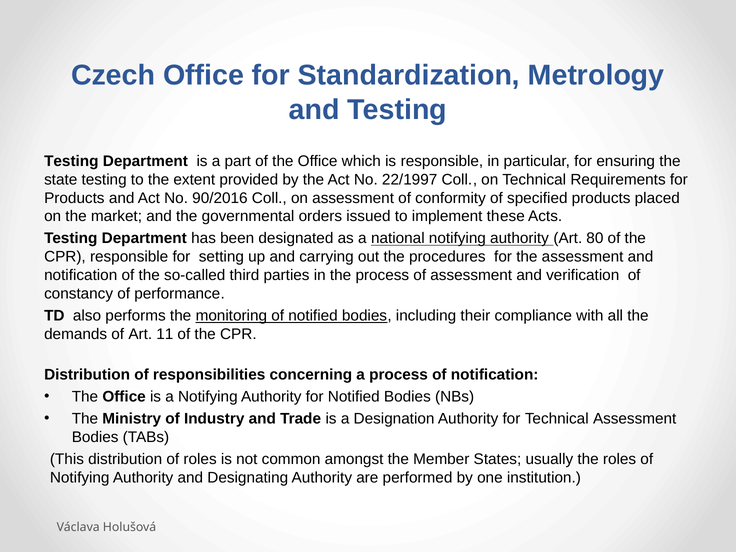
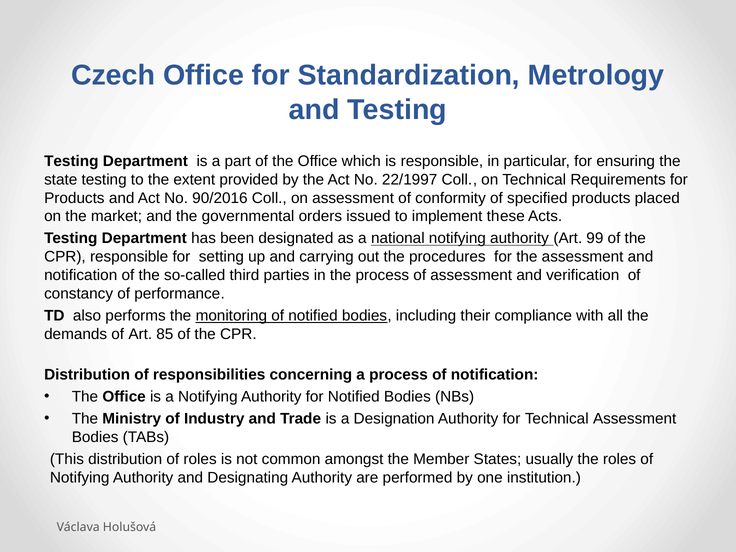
80: 80 -> 99
11: 11 -> 85
